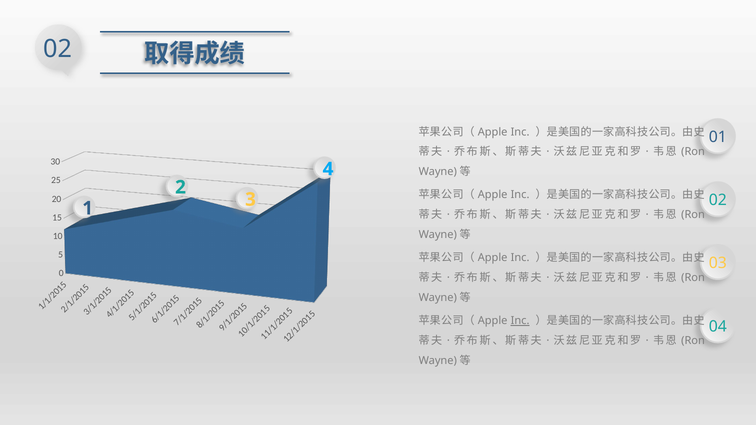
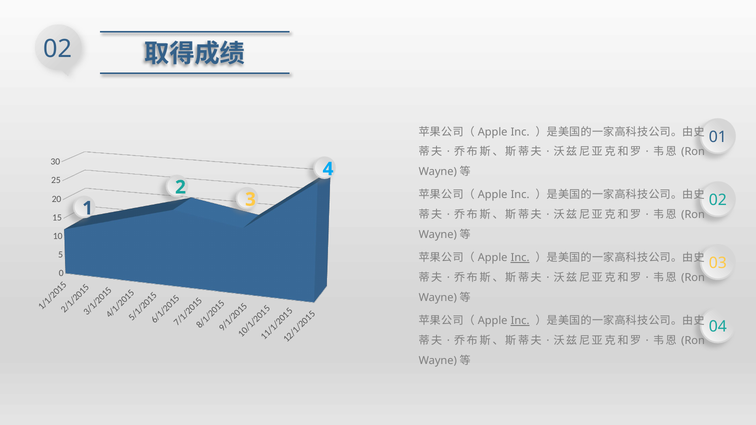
Inc at (520, 258) underline: none -> present
